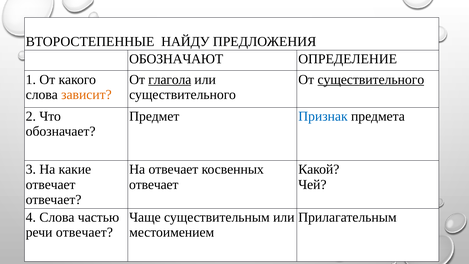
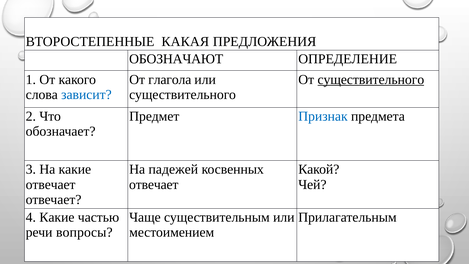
НАЙДУ: НАЙДУ -> КАКАЯ
глагола underline: present -> none
зависит colour: orange -> blue
На отвечает: отвечает -> падежей
4 Слова: Слова -> Какие
речи отвечает: отвечает -> вопросы
